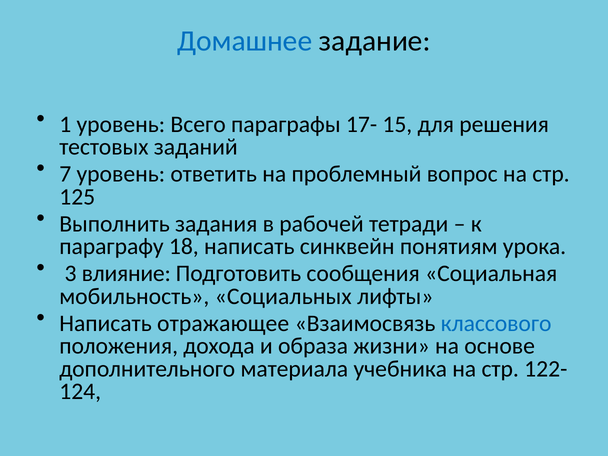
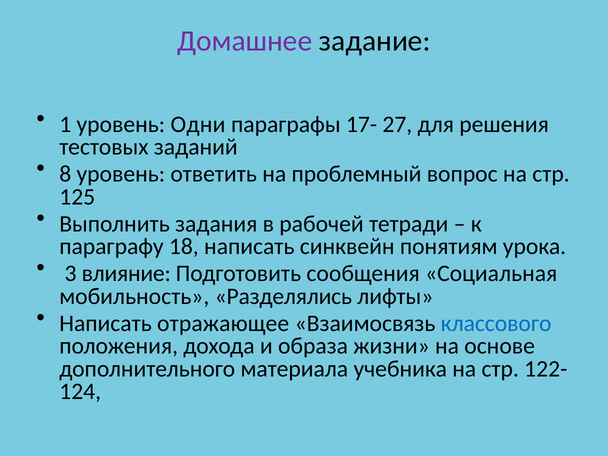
Домашнее colour: blue -> purple
Всего: Всего -> Одни
15: 15 -> 27
7: 7 -> 8
Социальных: Социальных -> Разделялись
